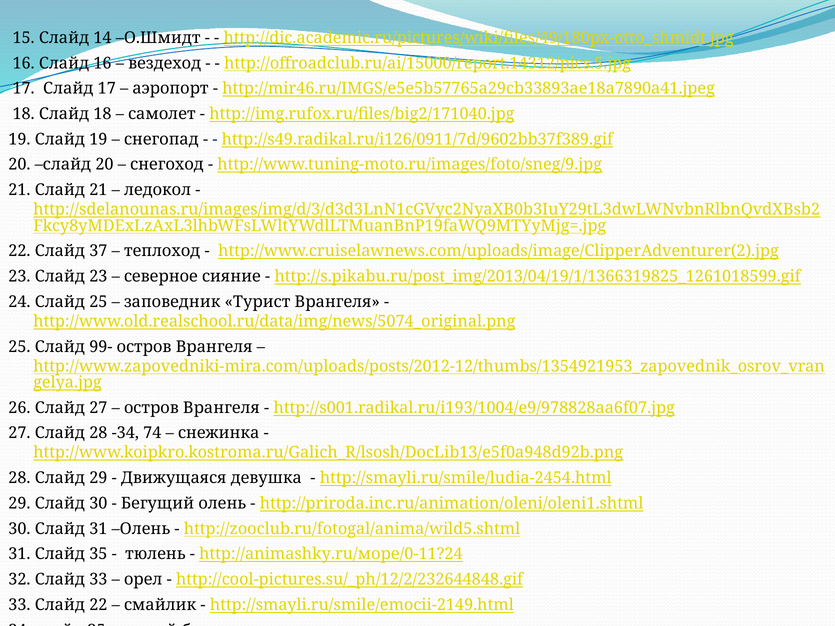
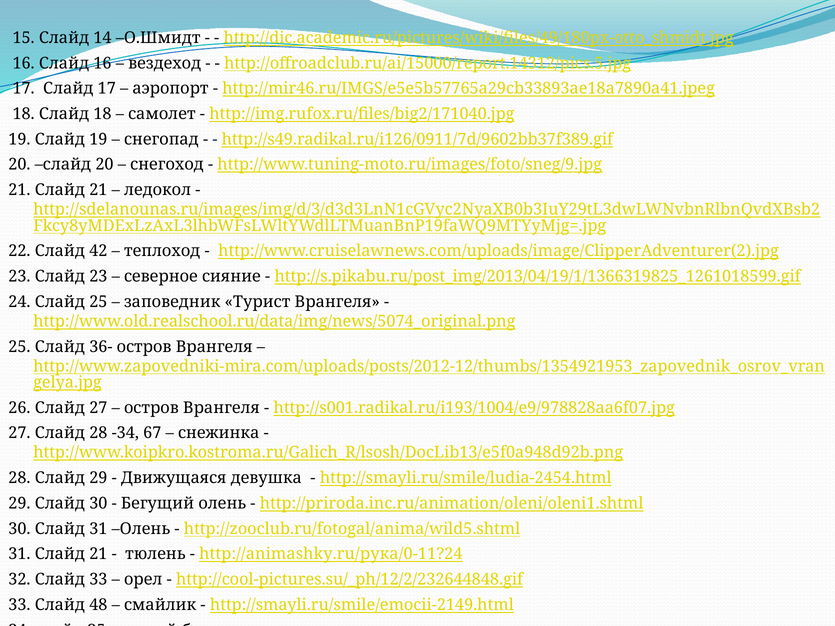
37: 37 -> 42
99-: 99- -> 36-
74: 74 -> 67
31 Слайд 35: 35 -> 21
http://animashky.ru/море/0-11?24: http://animashky.ru/море/0-11?24 -> http://animashky.ru/рука/0-11?24
Слайд 22: 22 -> 48
